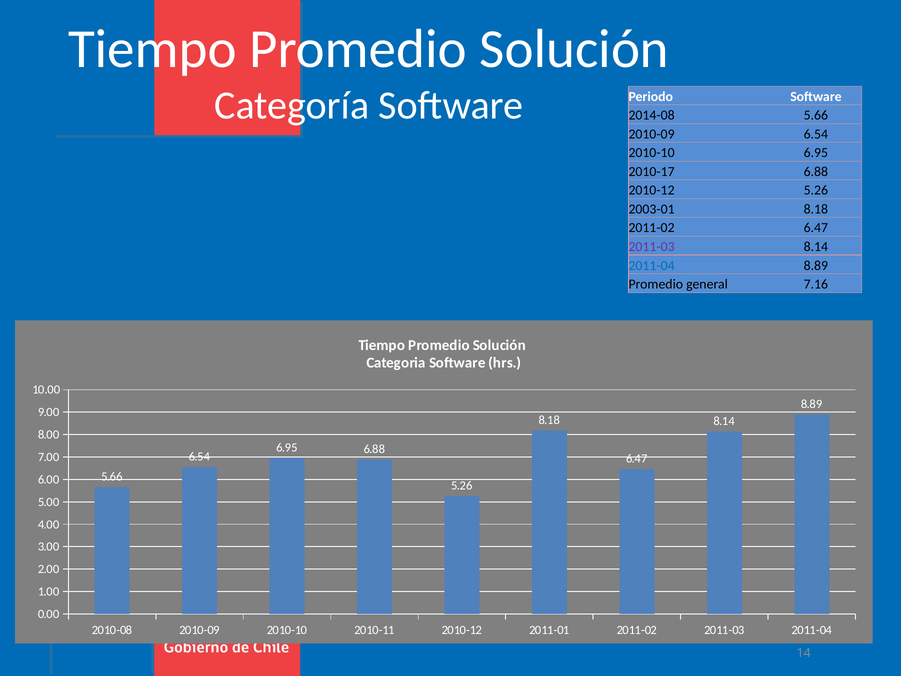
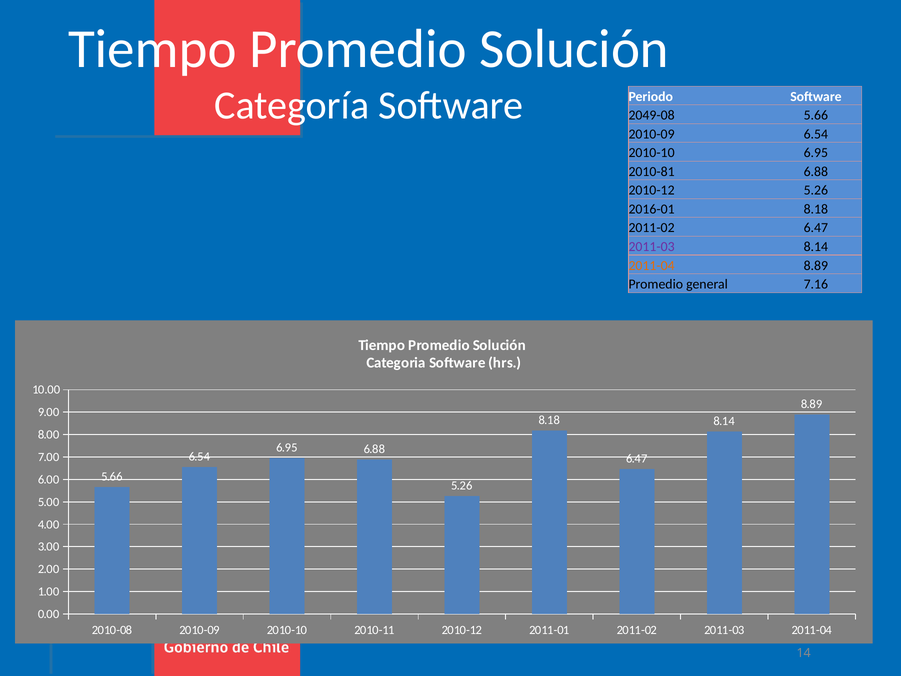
2014-08: 2014-08 -> 2049-08
2010-17: 2010-17 -> 2010-81
2003-01: 2003-01 -> 2016-01
2011-04 at (652, 265) colour: blue -> orange
